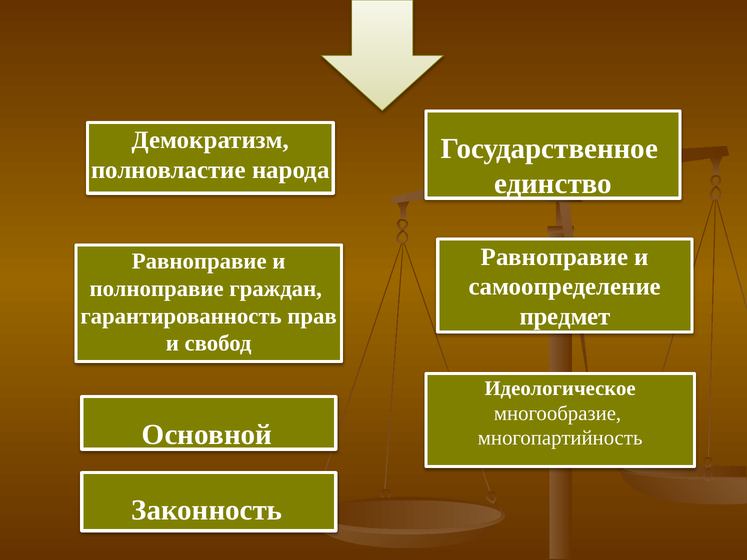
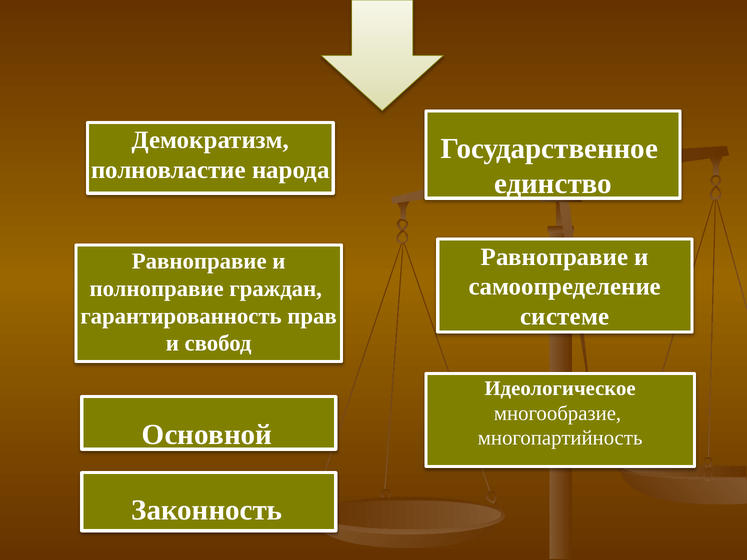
предмет: предмет -> системе
